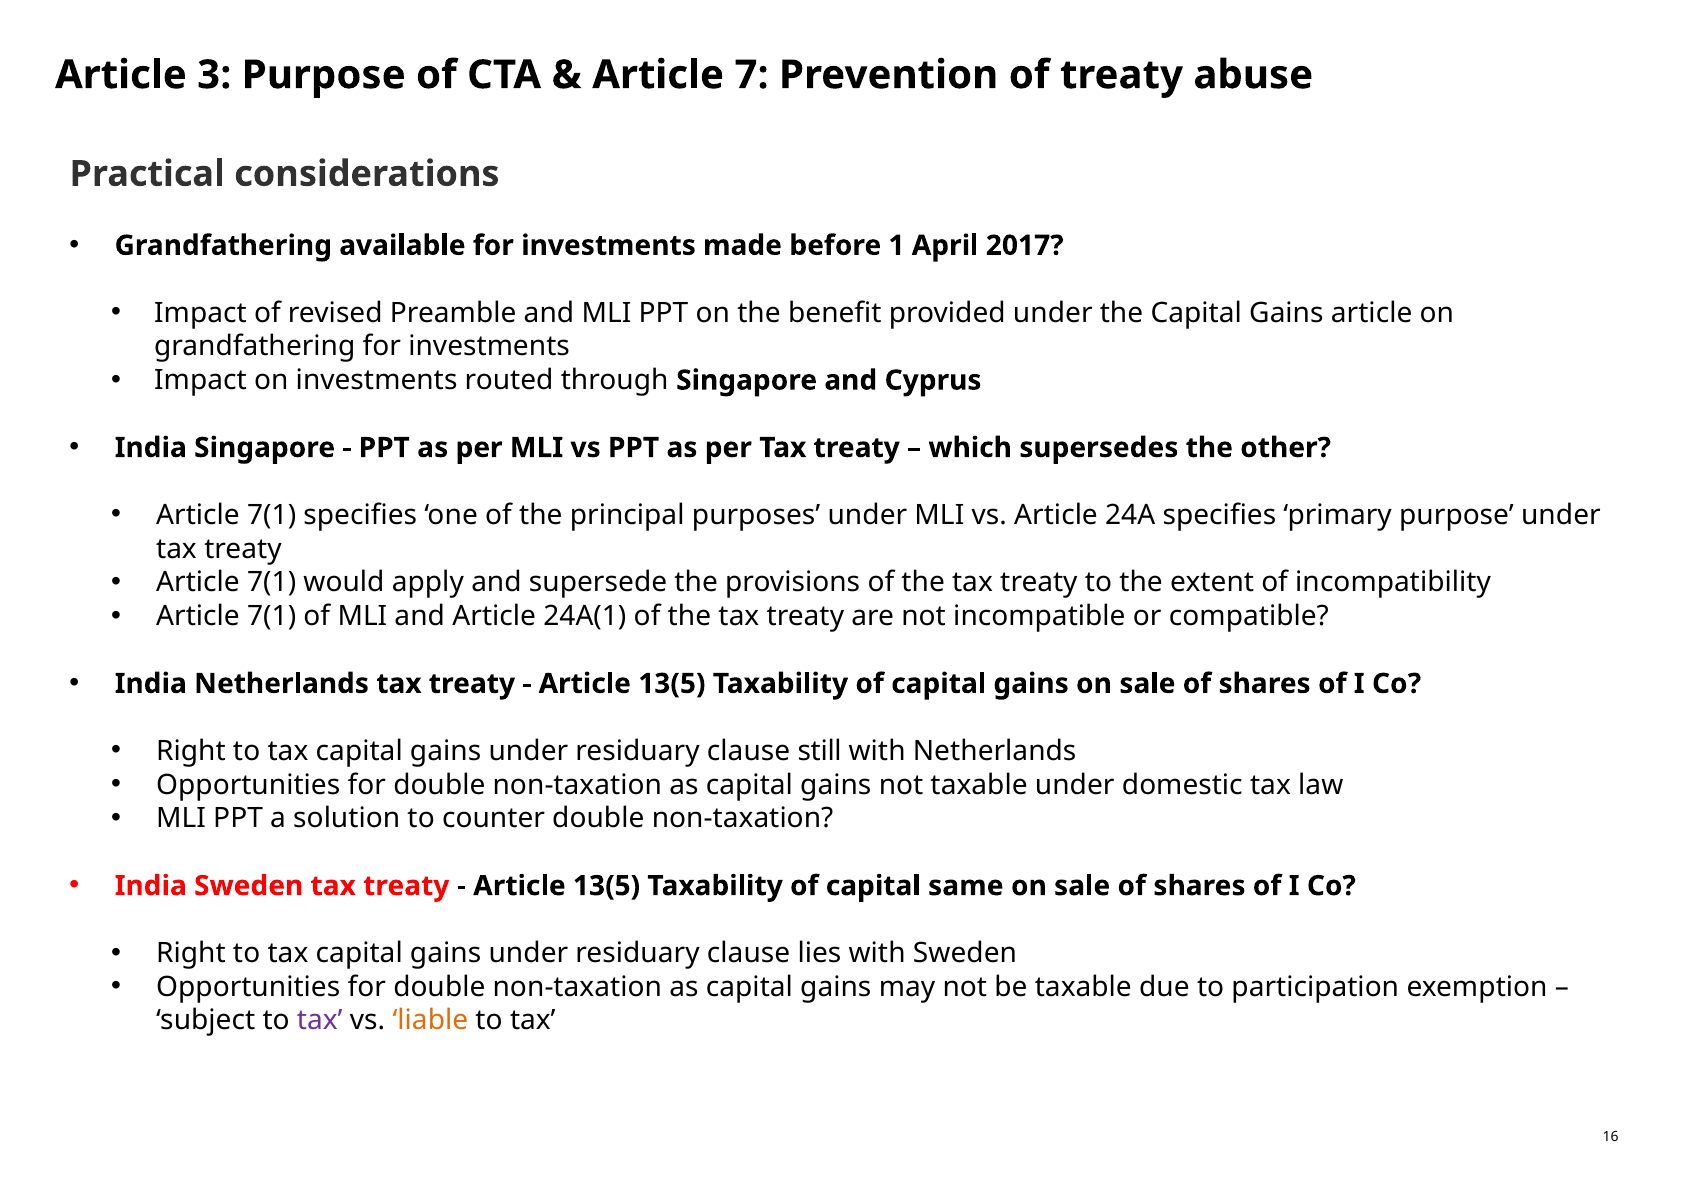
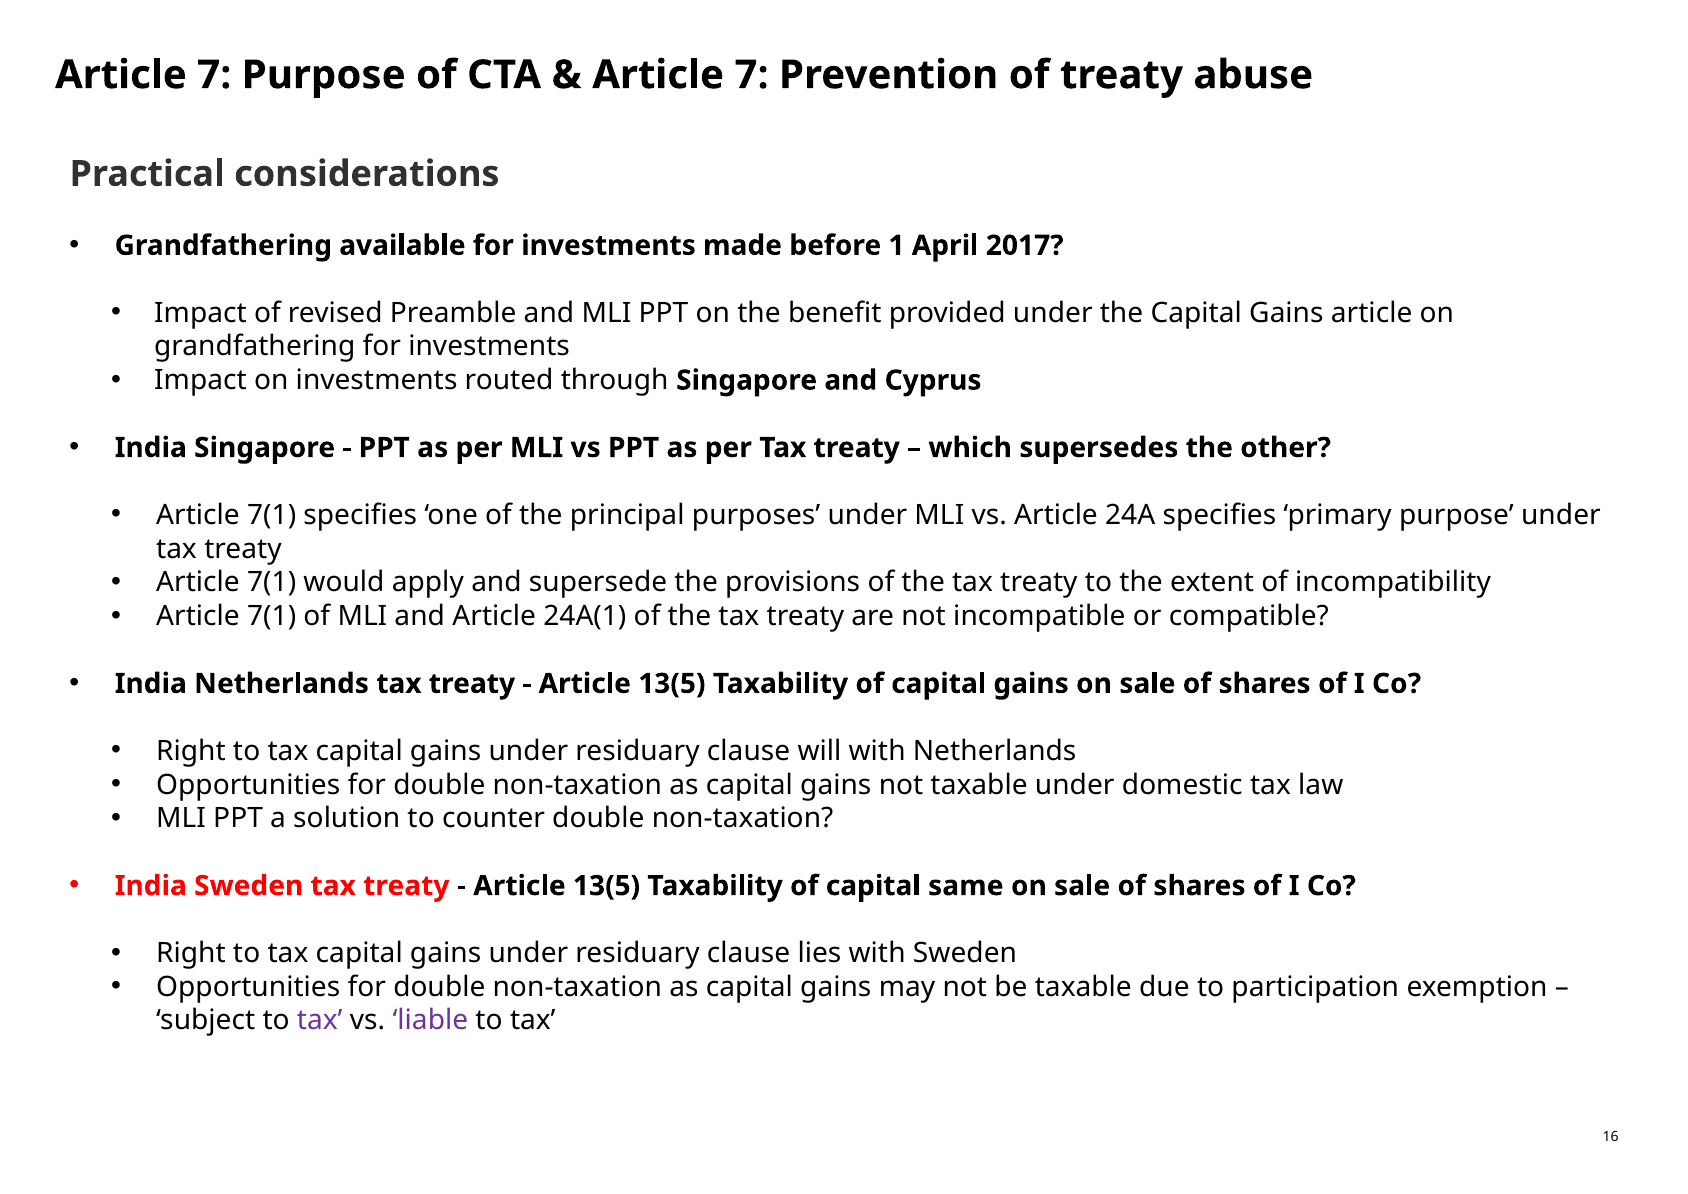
3 at (214, 75): 3 -> 7
still: still -> will
liable colour: orange -> purple
